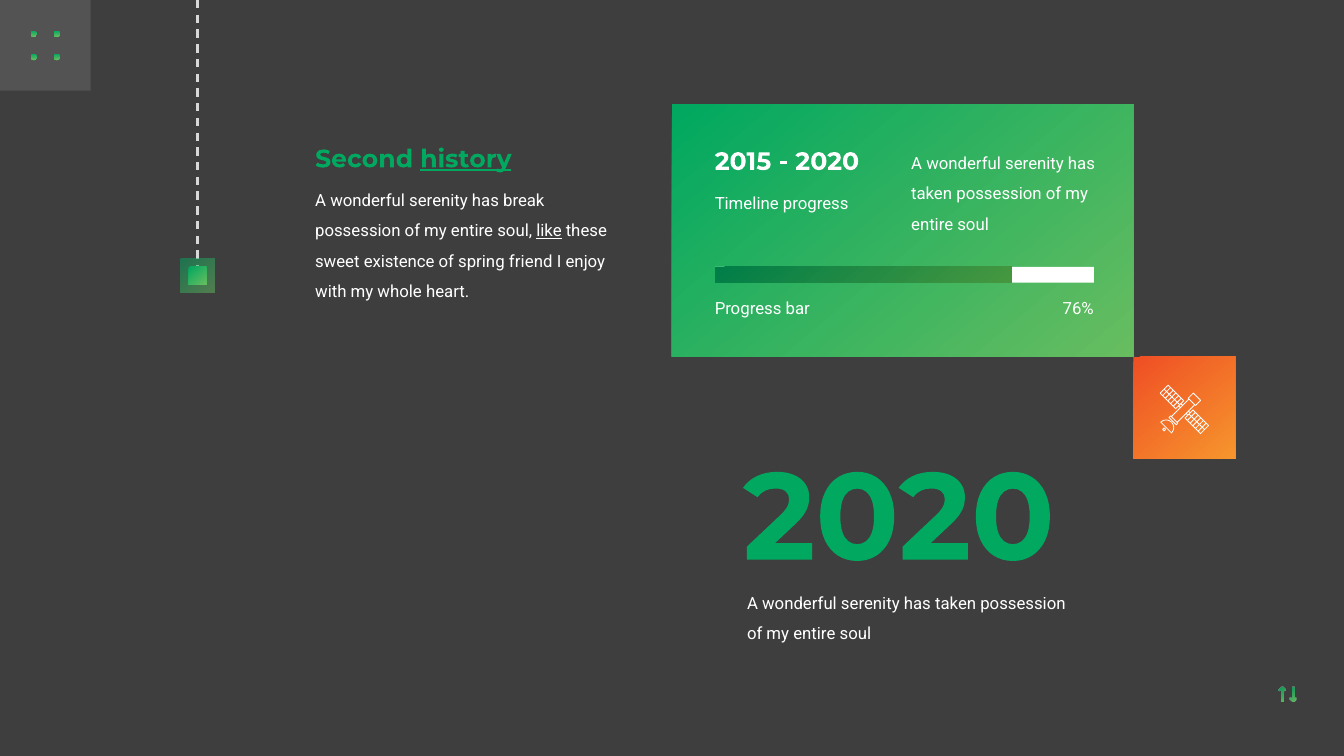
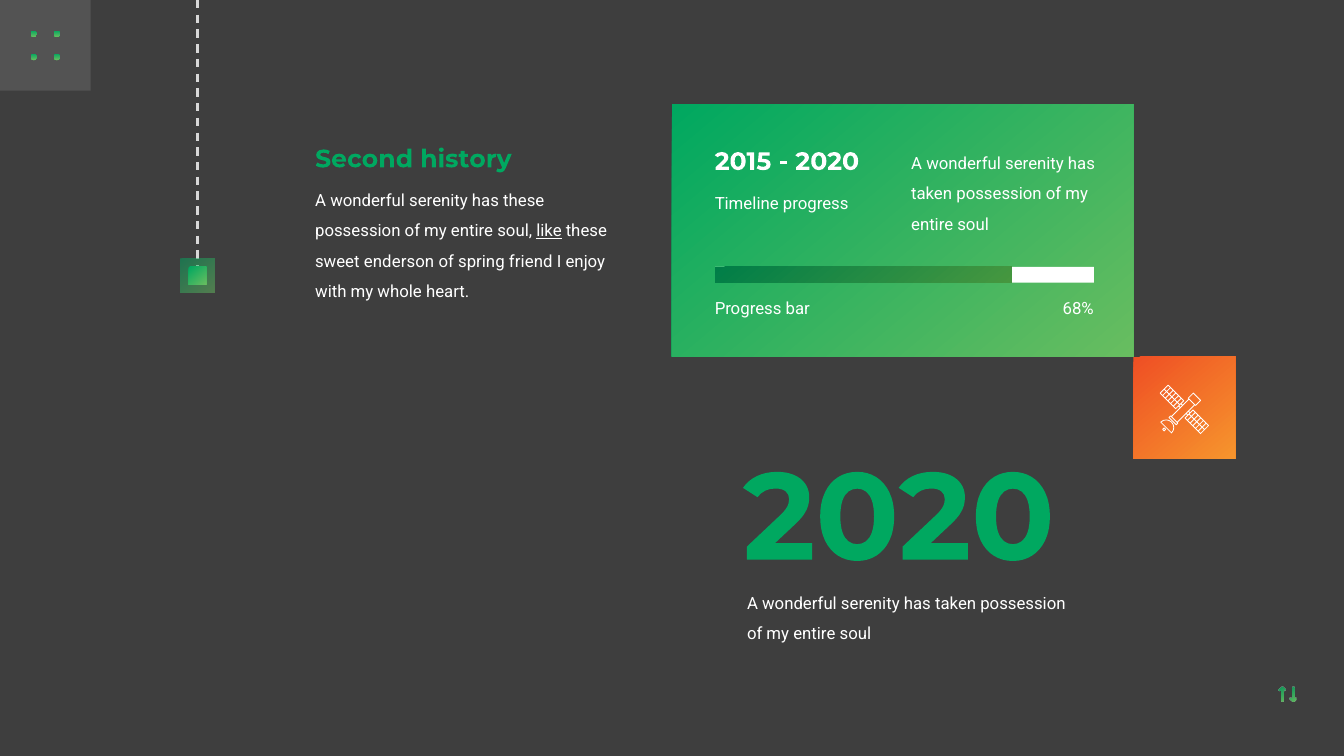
history underline: present -> none
has break: break -> these
existence: existence -> enderson
76%: 76% -> 68%
